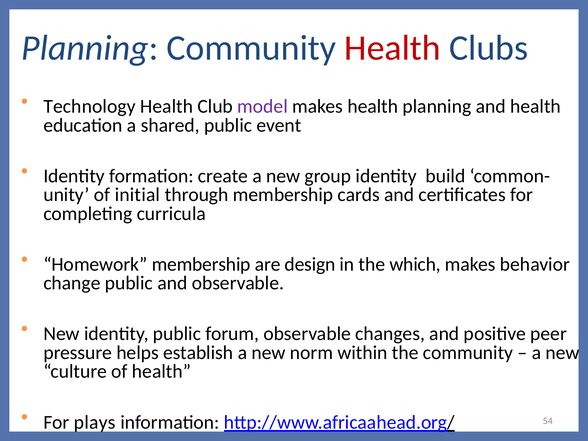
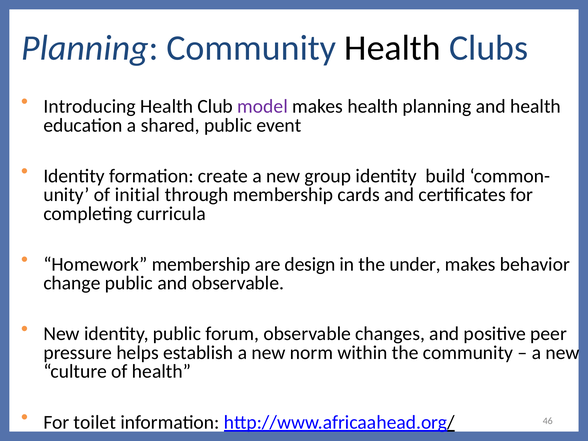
Health at (393, 48) colour: red -> black
Technology: Technology -> Introducing
which: which -> under
plays: plays -> toilet
54: 54 -> 46
